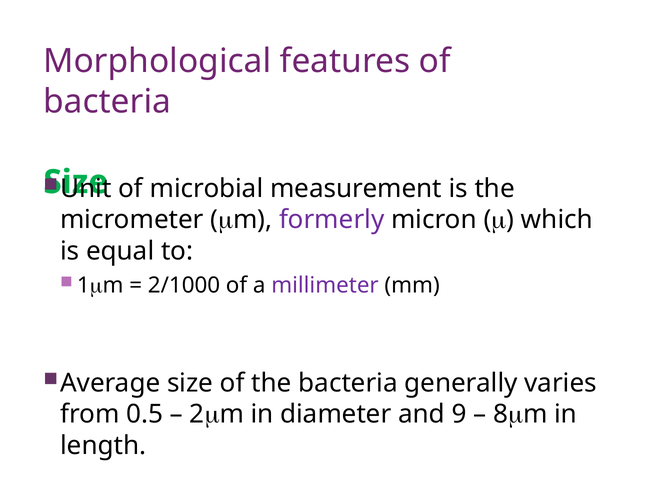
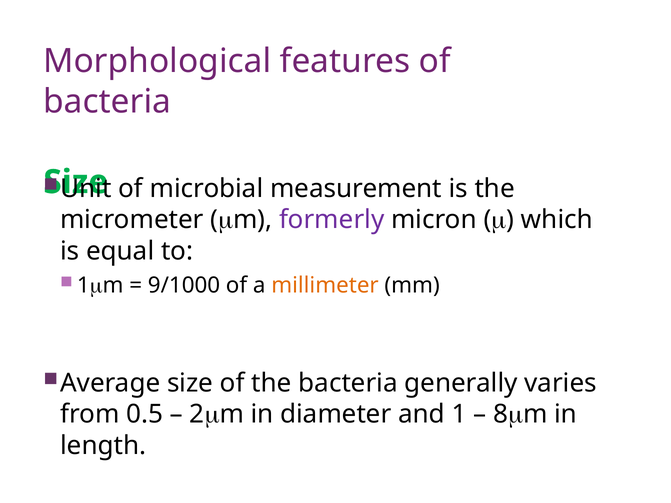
2/1000: 2/1000 -> 9/1000
millimeter colour: purple -> orange
9: 9 -> 1
